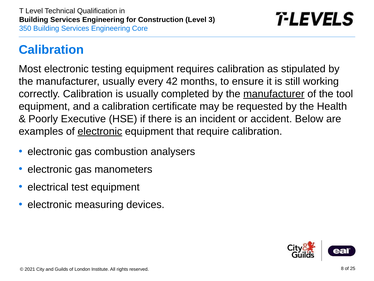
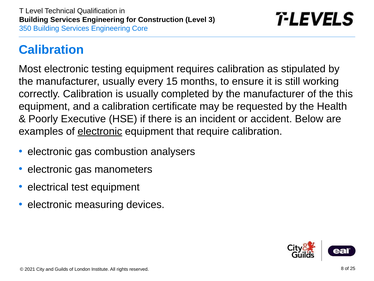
42: 42 -> 15
manufacturer at (274, 94) underline: present -> none
tool: tool -> this
